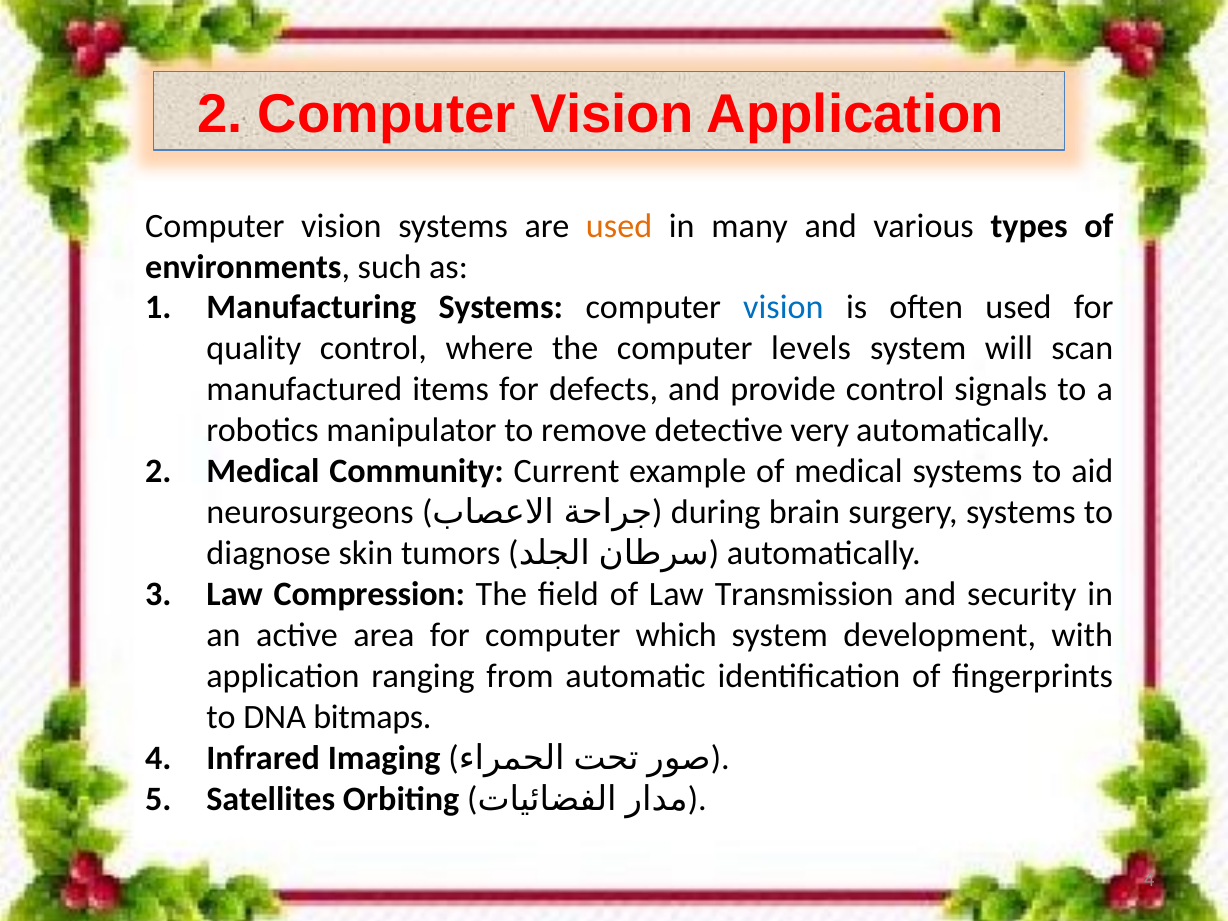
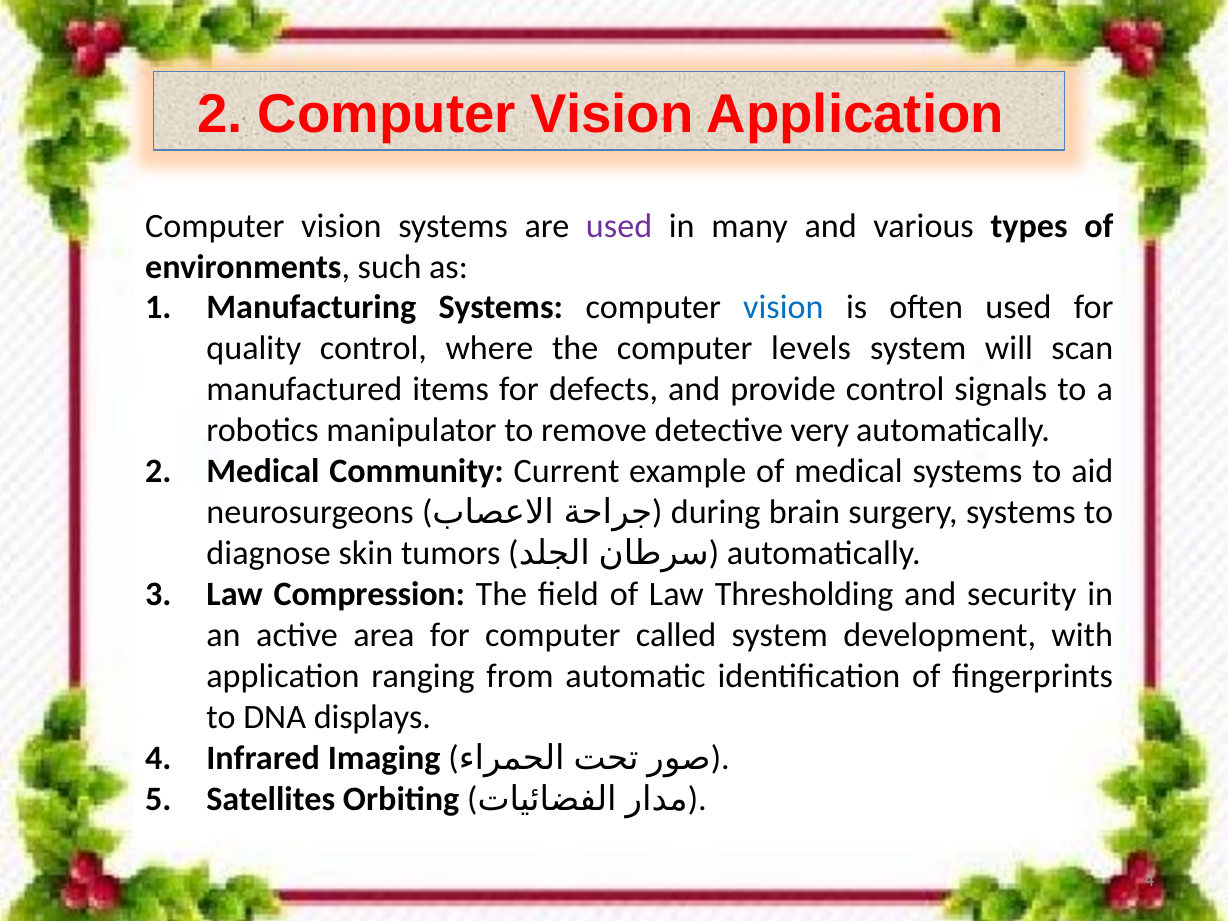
used at (619, 226) colour: orange -> purple
Transmission: Transmission -> Thresholding
which: which -> called
bitmaps: bitmaps -> displays
